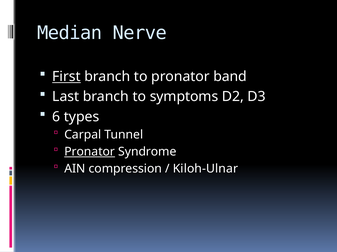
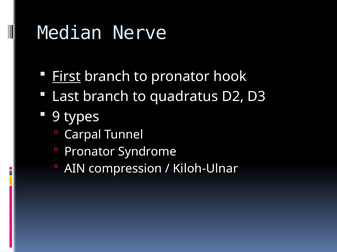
band: band -> hook
symptoms: symptoms -> quadratus
6: 6 -> 9
Pronator at (90, 152) underline: present -> none
